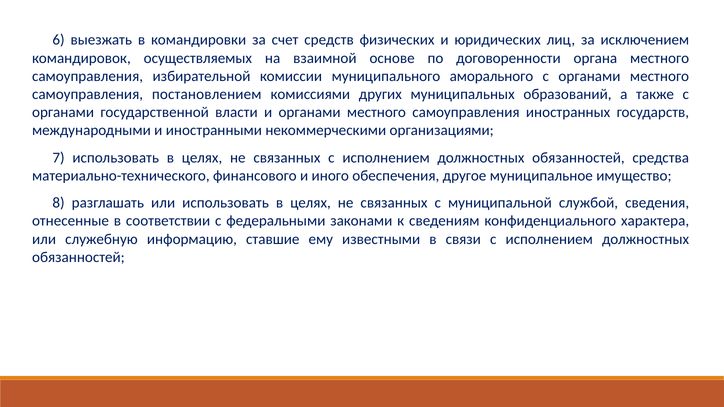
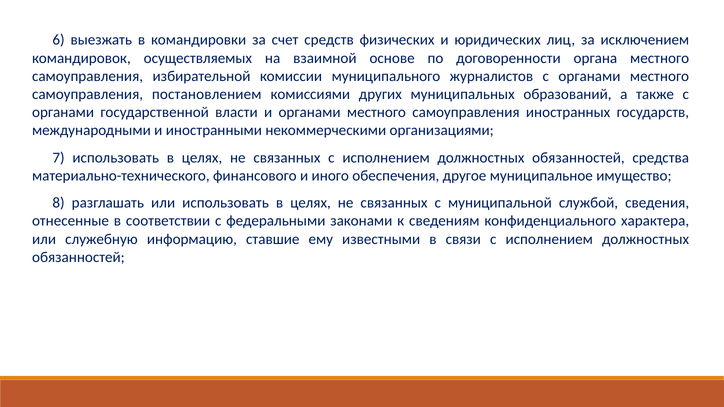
аморального: аморального -> журналистов
